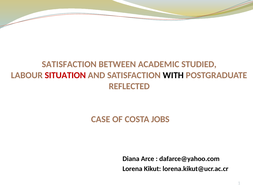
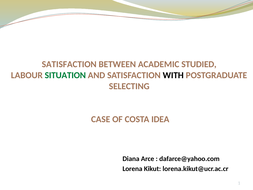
SITUATION colour: red -> green
REFLECTED: REFLECTED -> SELECTING
JOBS: JOBS -> IDEA
